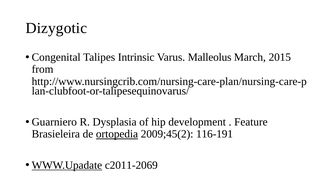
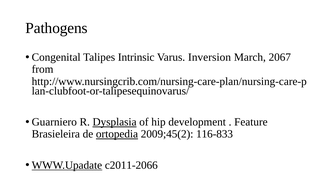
Dizygotic: Dizygotic -> Pathogens
Malleolus: Malleolus -> Inversion
2015: 2015 -> 2067
Dysplasia underline: none -> present
116-191: 116-191 -> 116-833
c2011-2069: c2011-2069 -> c2011-2066
